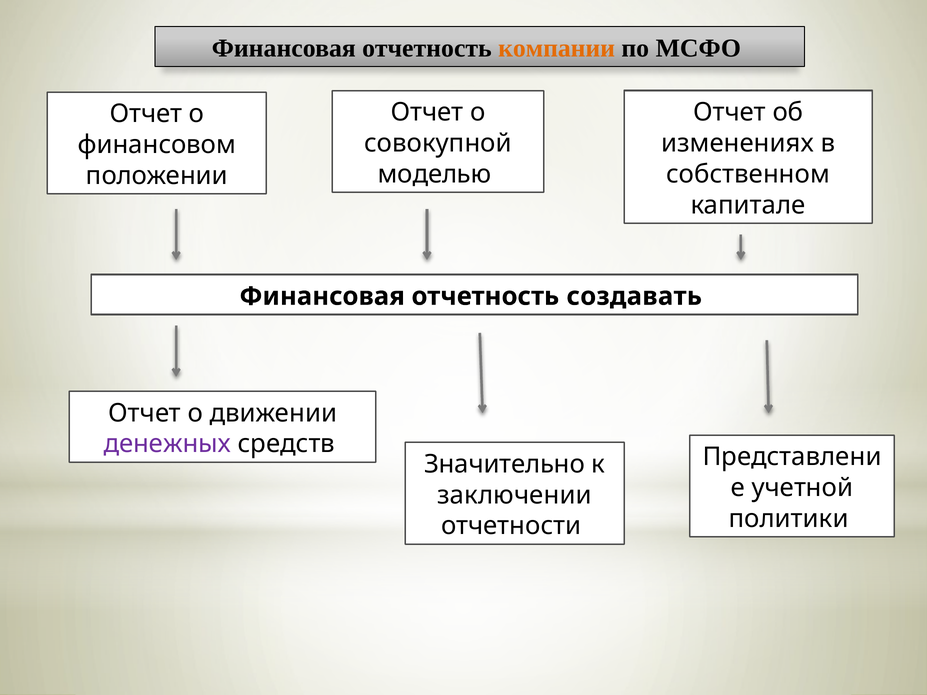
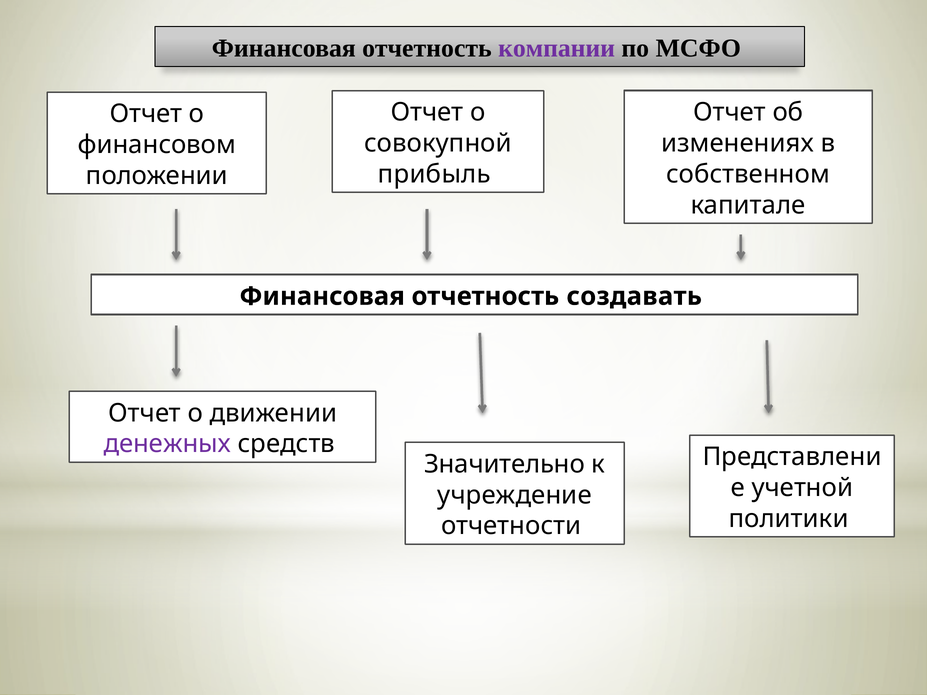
компании colour: orange -> purple
моделью: моделью -> прибыль
заключении: заключении -> учреждение
